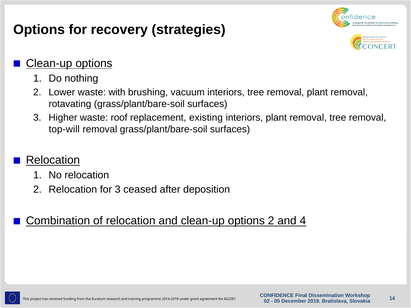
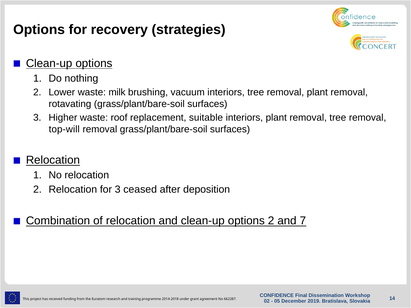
with: with -> milk
existing: existing -> suitable
4: 4 -> 7
